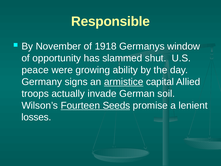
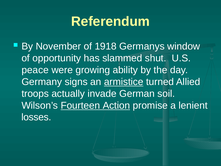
Responsible: Responsible -> Referendum
capital: capital -> turned
Seeds: Seeds -> Action
